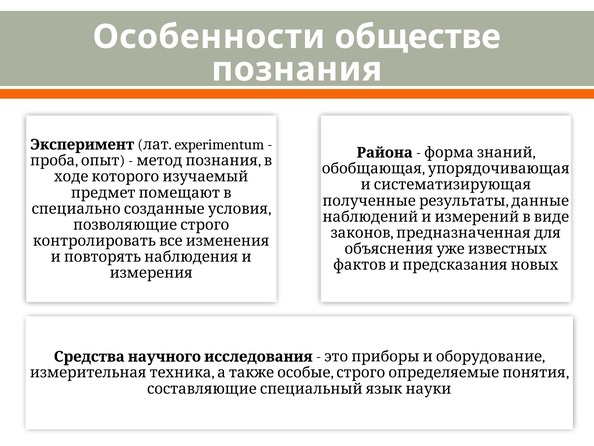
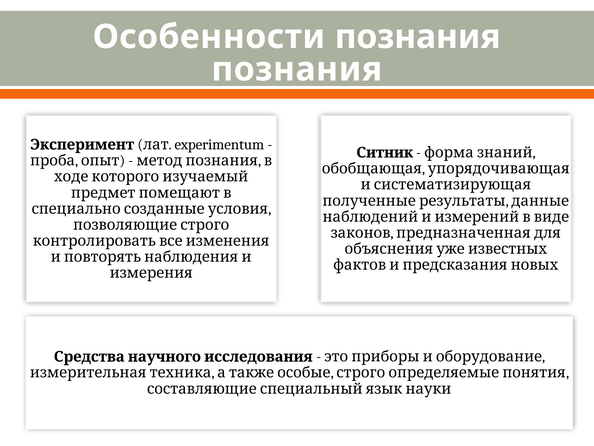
Особенности обществе: обществе -> познания
Района: Района -> Ситник
